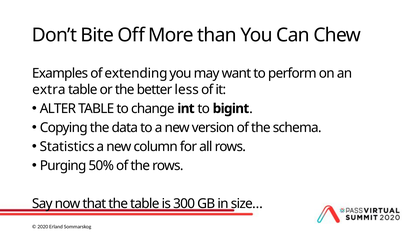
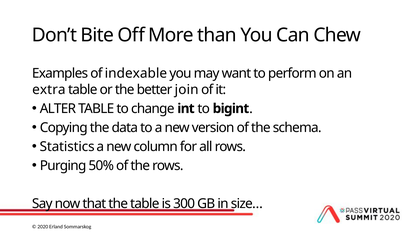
extending: extending -> indexable
less: less -> join
